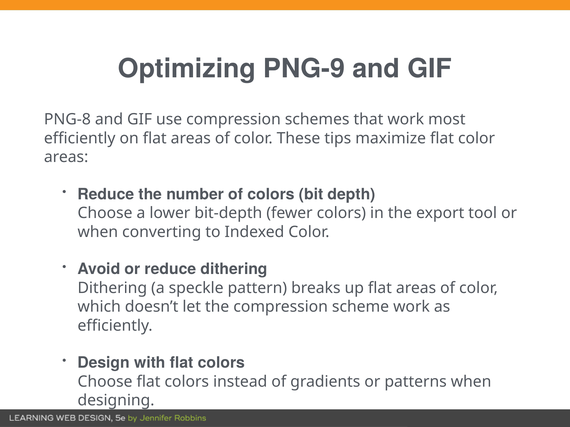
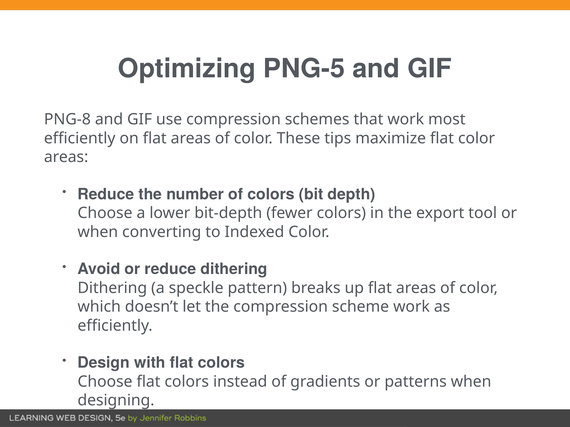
PNG-9: PNG-9 -> PNG-5
